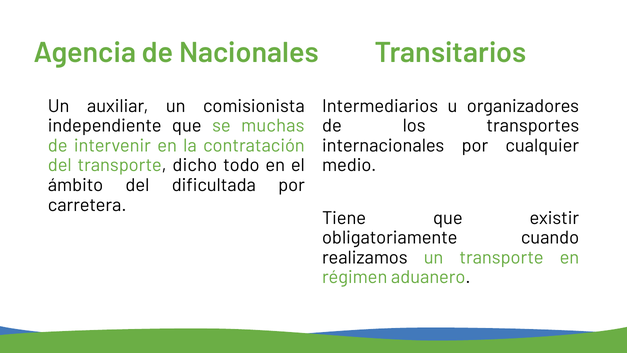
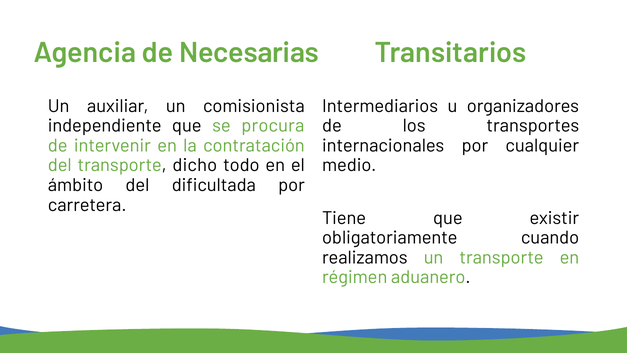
Nacionales: Nacionales -> Necesarias
muchas: muchas -> procura
